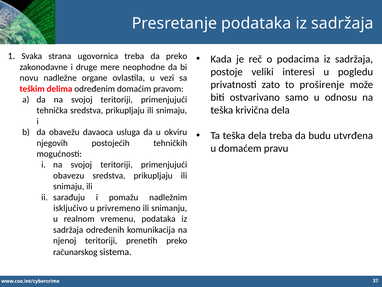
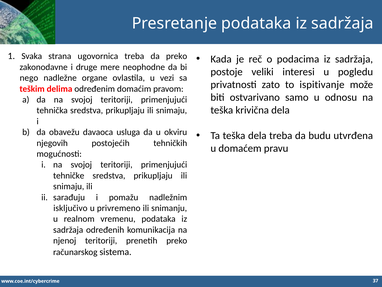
novu: novu -> nego
proširenje: proširenje -> ispitivanje
obavezu: obavezu -> tehničke
